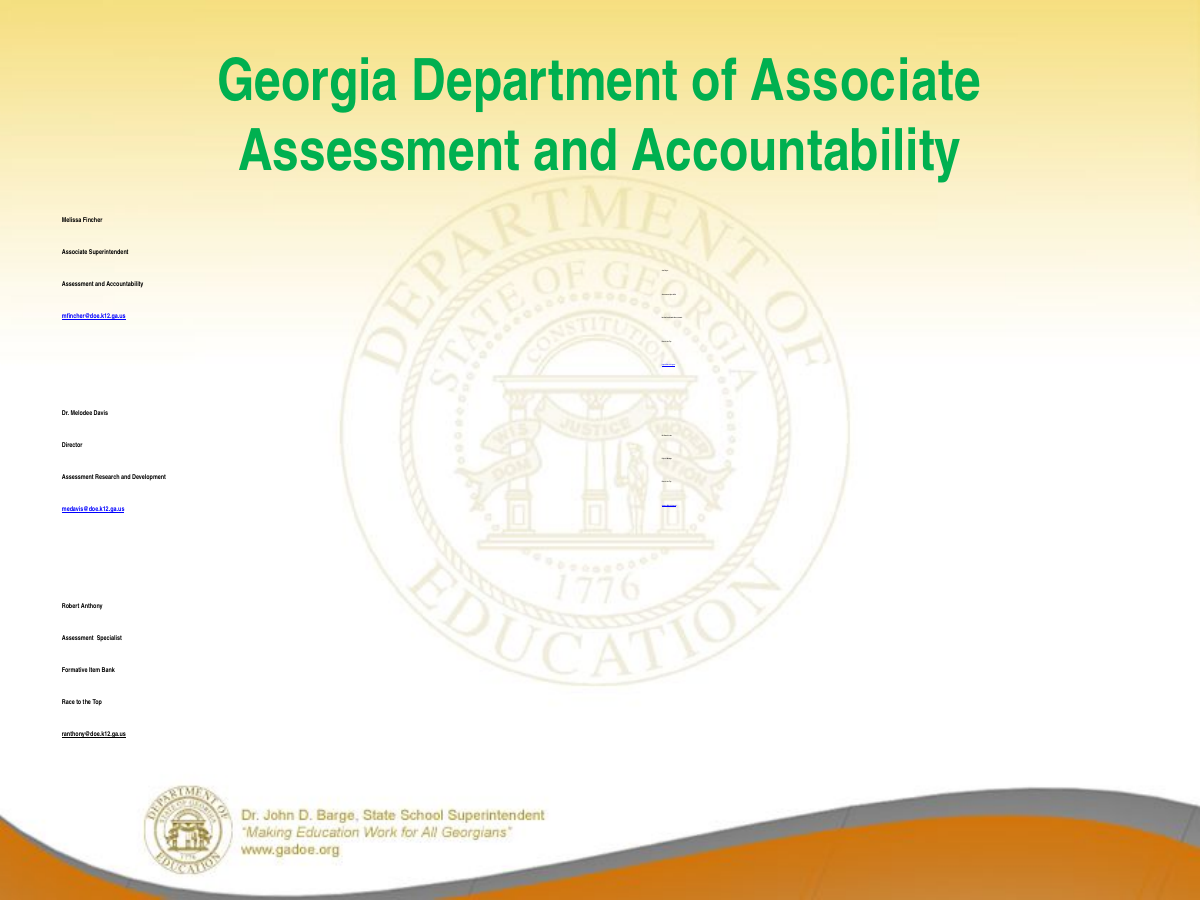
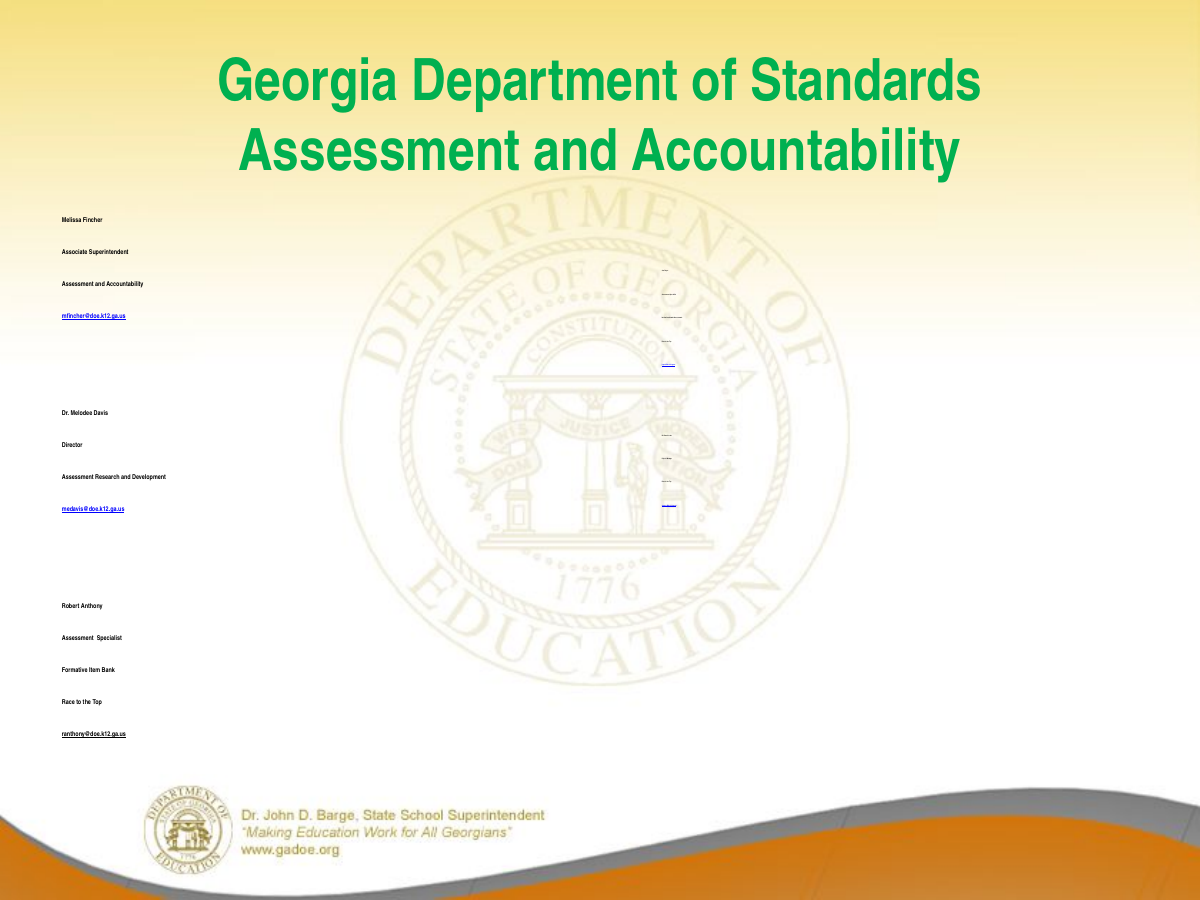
of Associate: Associate -> Standards
